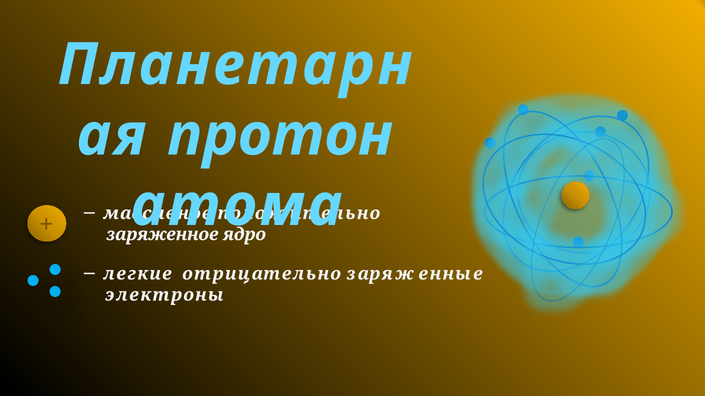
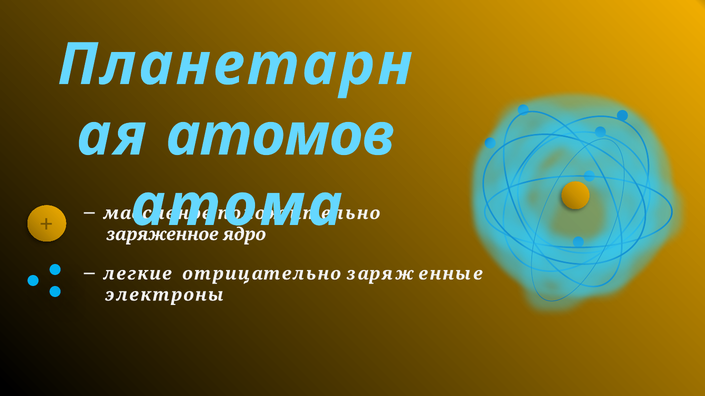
протон: протон -> атомов
